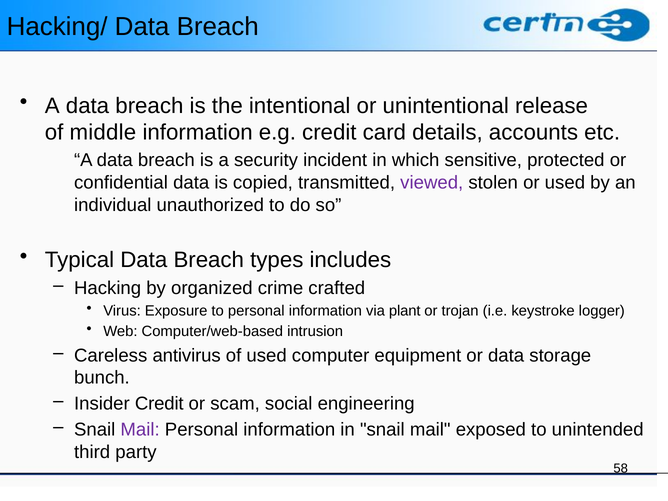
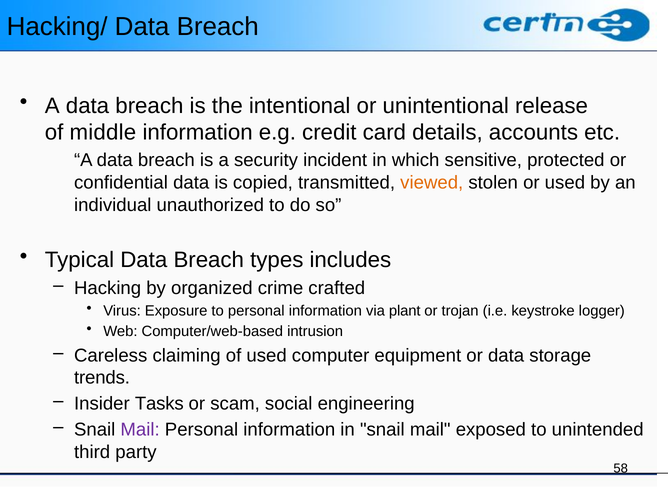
viewed colour: purple -> orange
antivirus: antivirus -> claiming
bunch: bunch -> trends
Insider Credit: Credit -> Tasks
